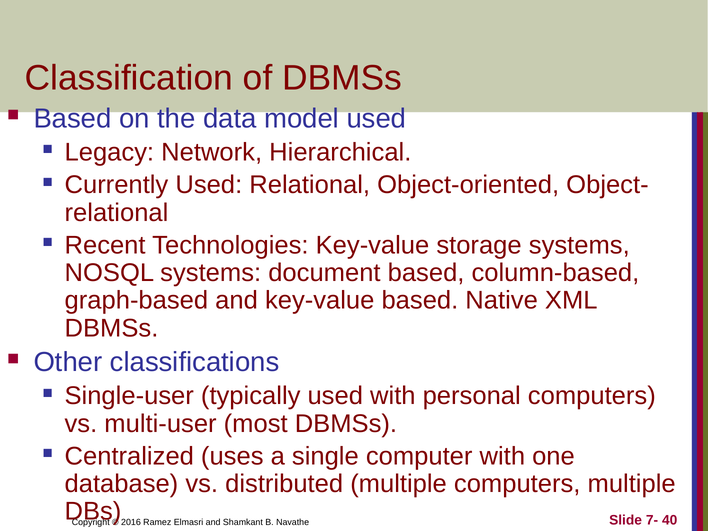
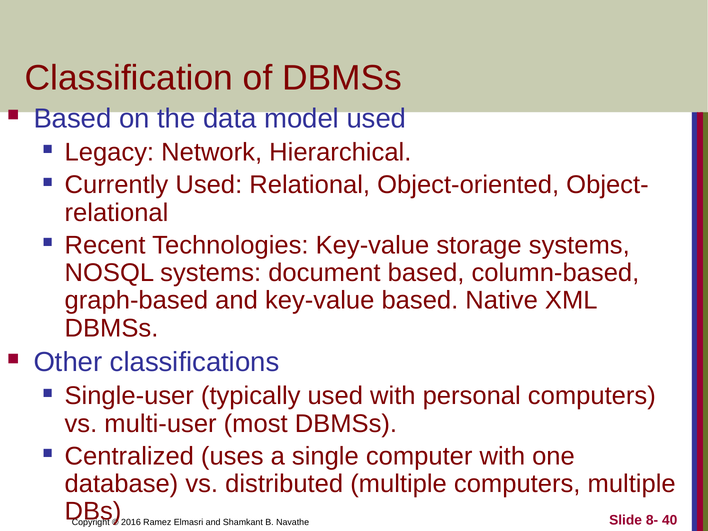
7-: 7- -> 8-
